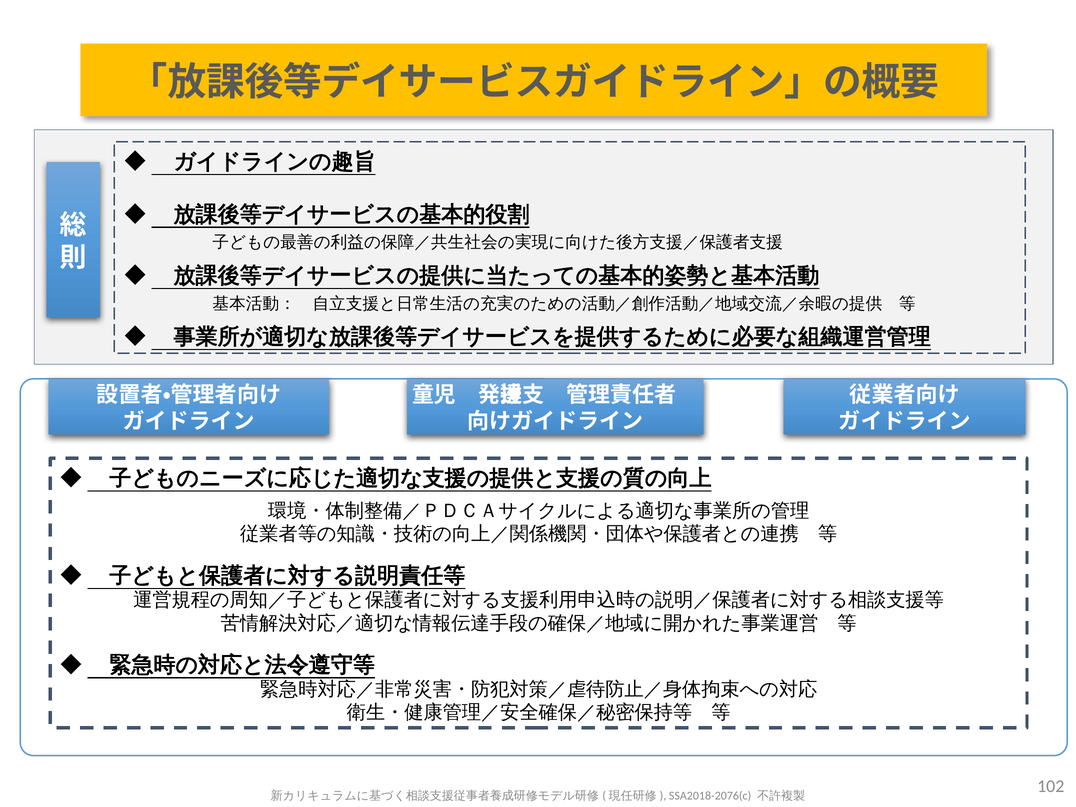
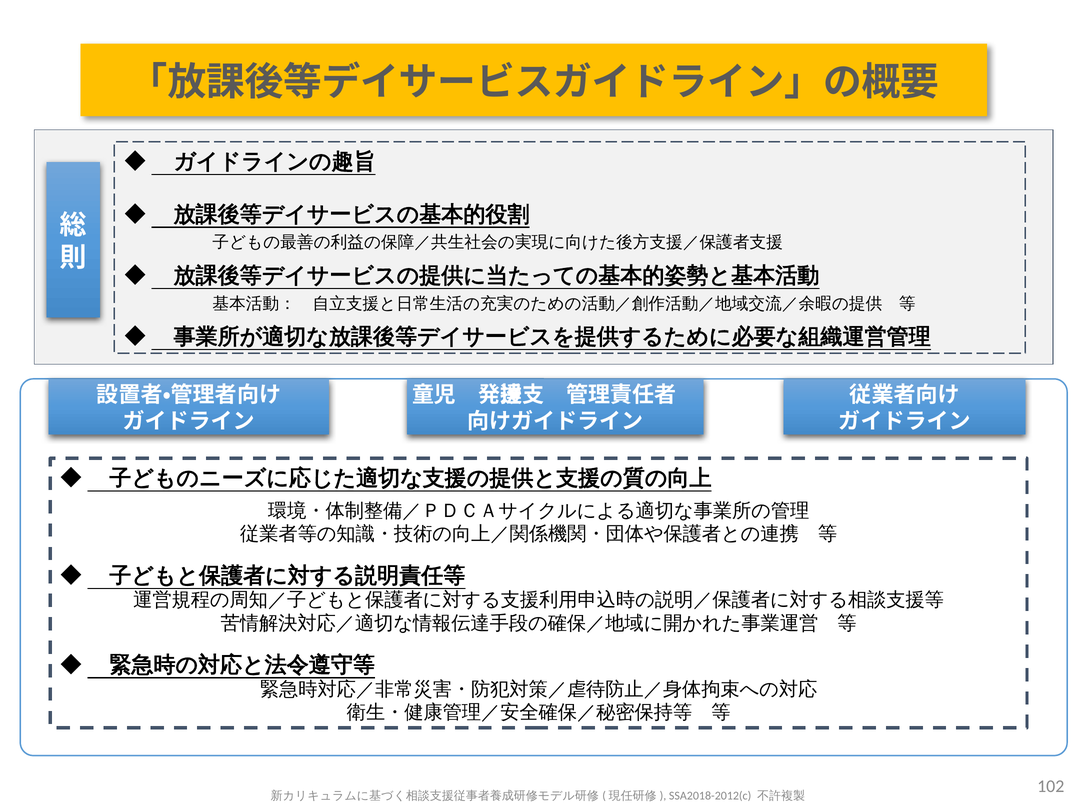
SSA2018-2076(c: SSA2018-2076(c -> SSA2018-2012(c
